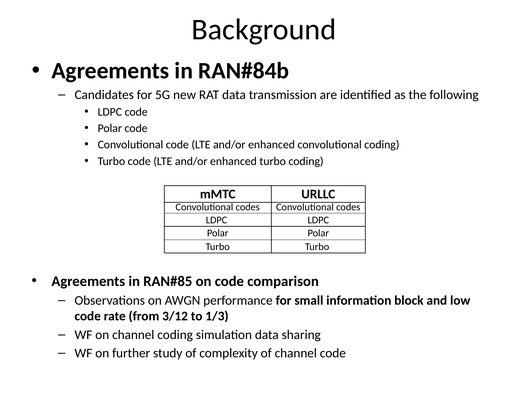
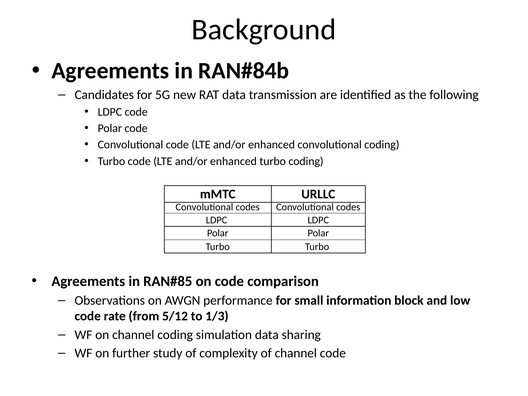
3/12: 3/12 -> 5/12
